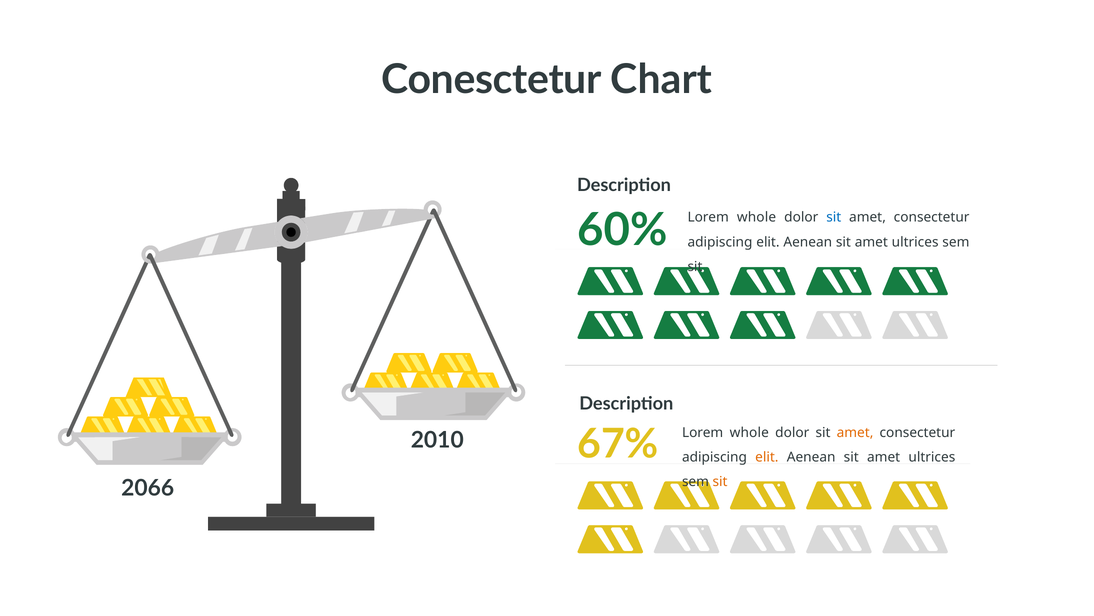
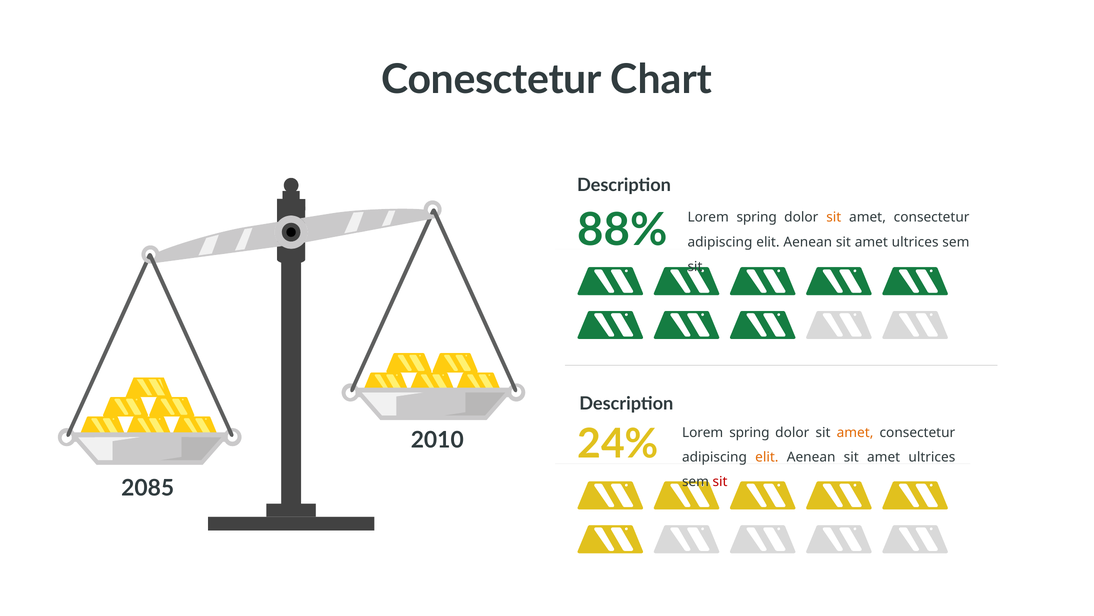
60%: 60% -> 88%
whole at (757, 217): whole -> spring
sit at (834, 217) colour: blue -> orange
67%: 67% -> 24%
whole at (749, 432): whole -> spring
sit at (720, 481) colour: orange -> red
2066: 2066 -> 2085
